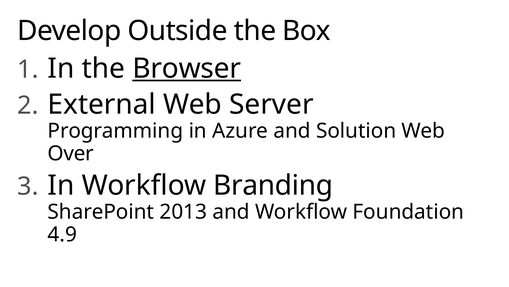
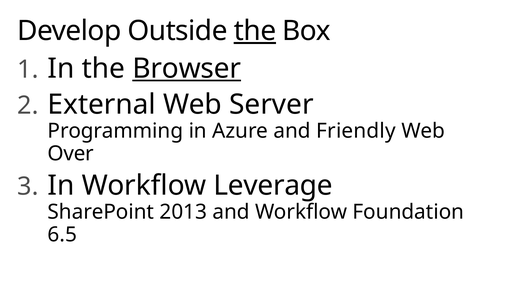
the at (255, 31) underline: none -> present
Solution: Solution -> Friendly
Branding: Branding -> Leverage
4.9: 4.9 -> 6.5
